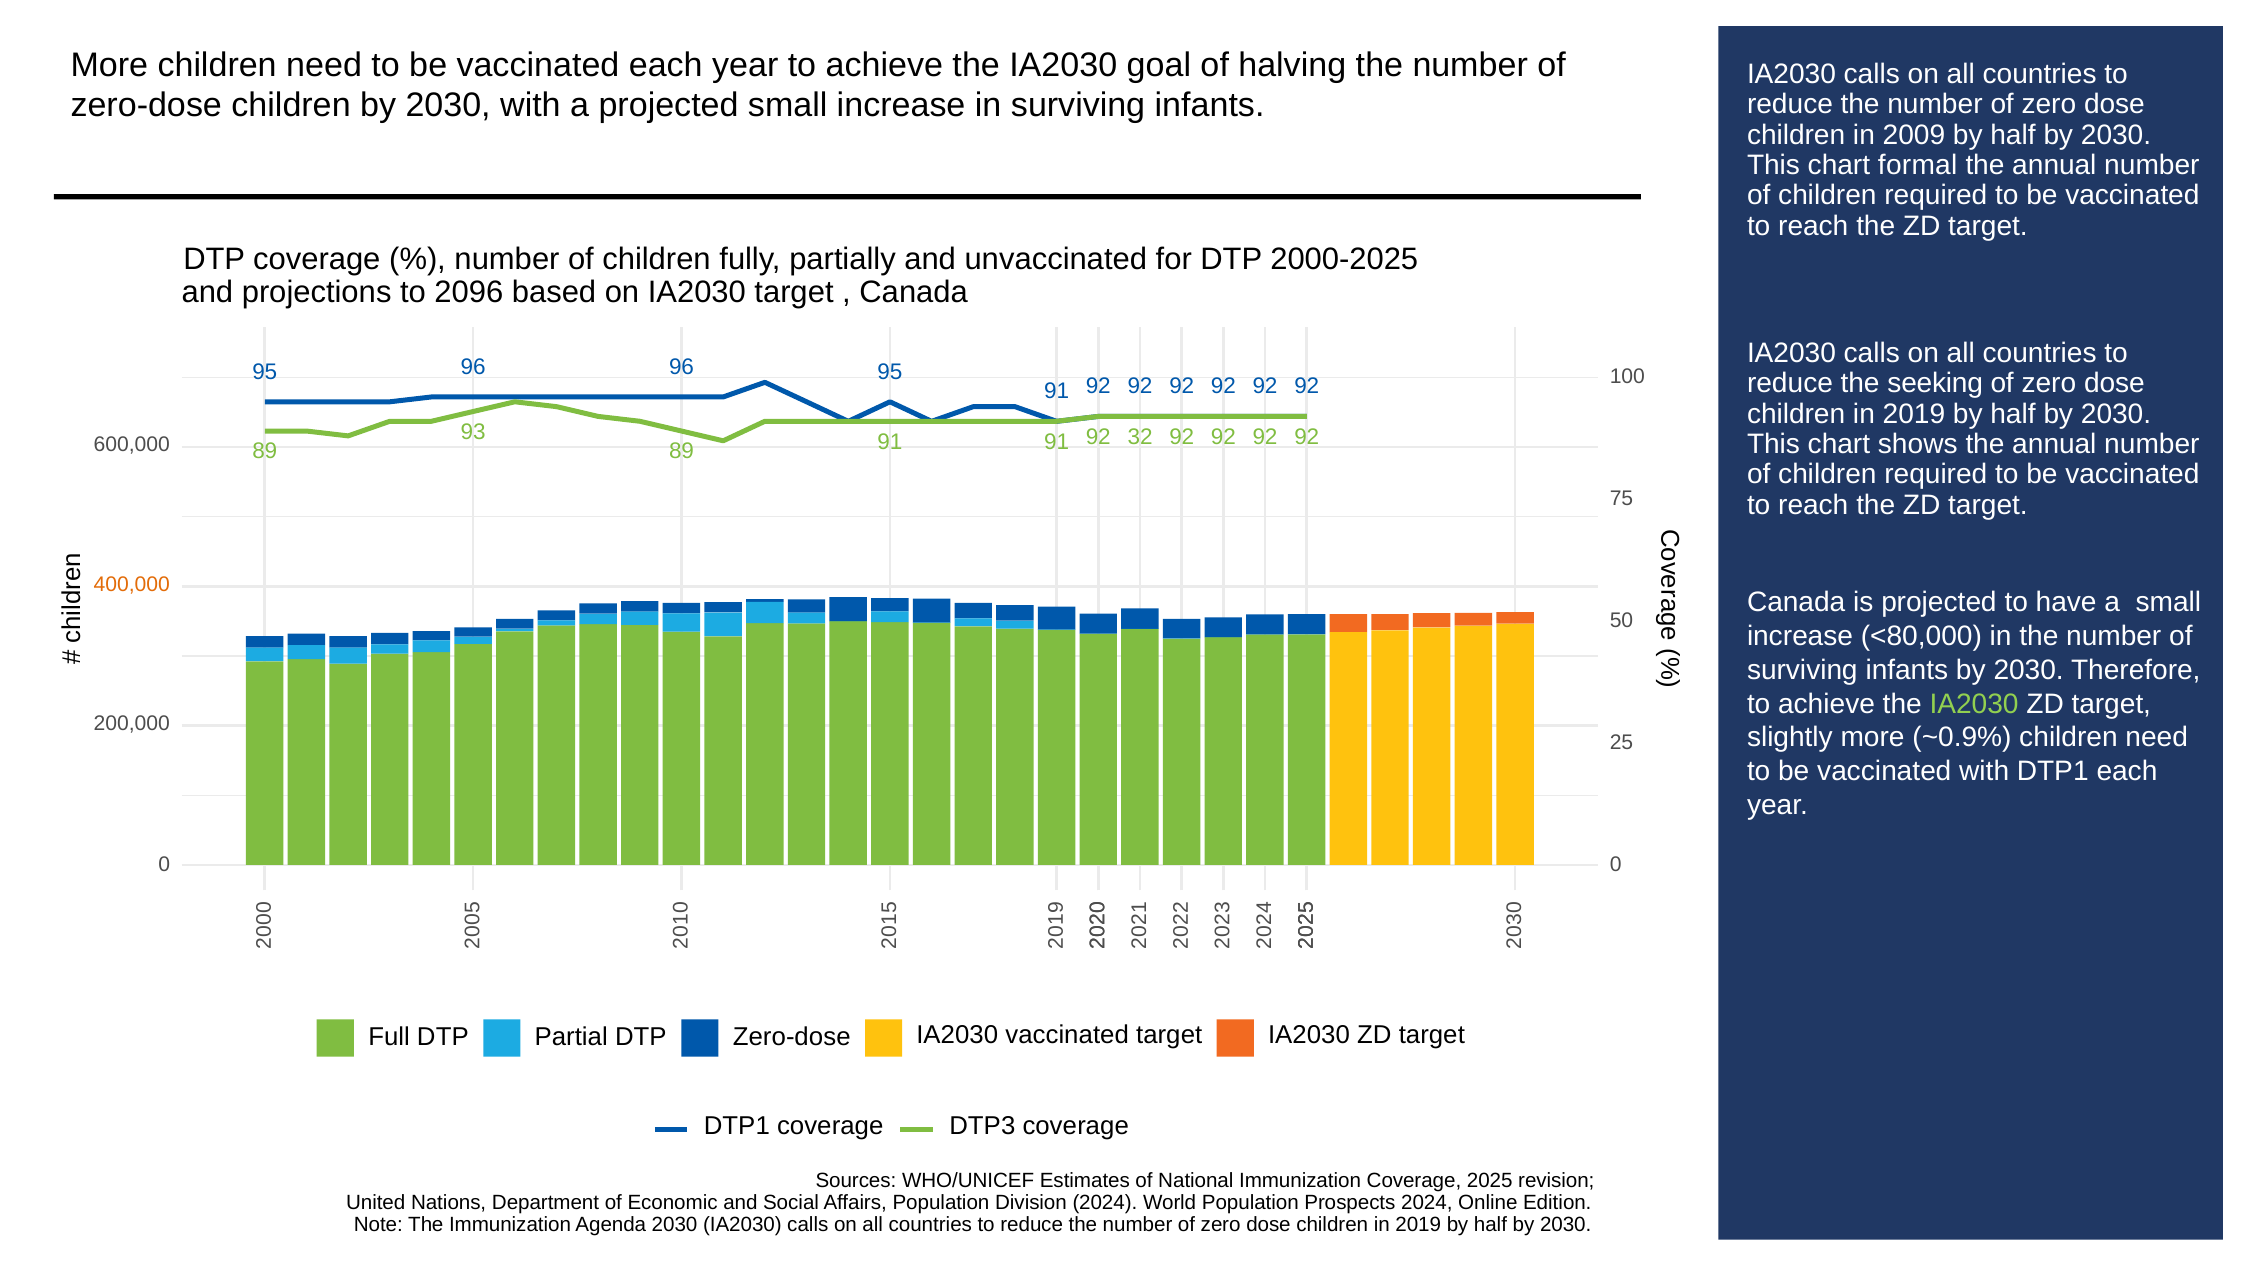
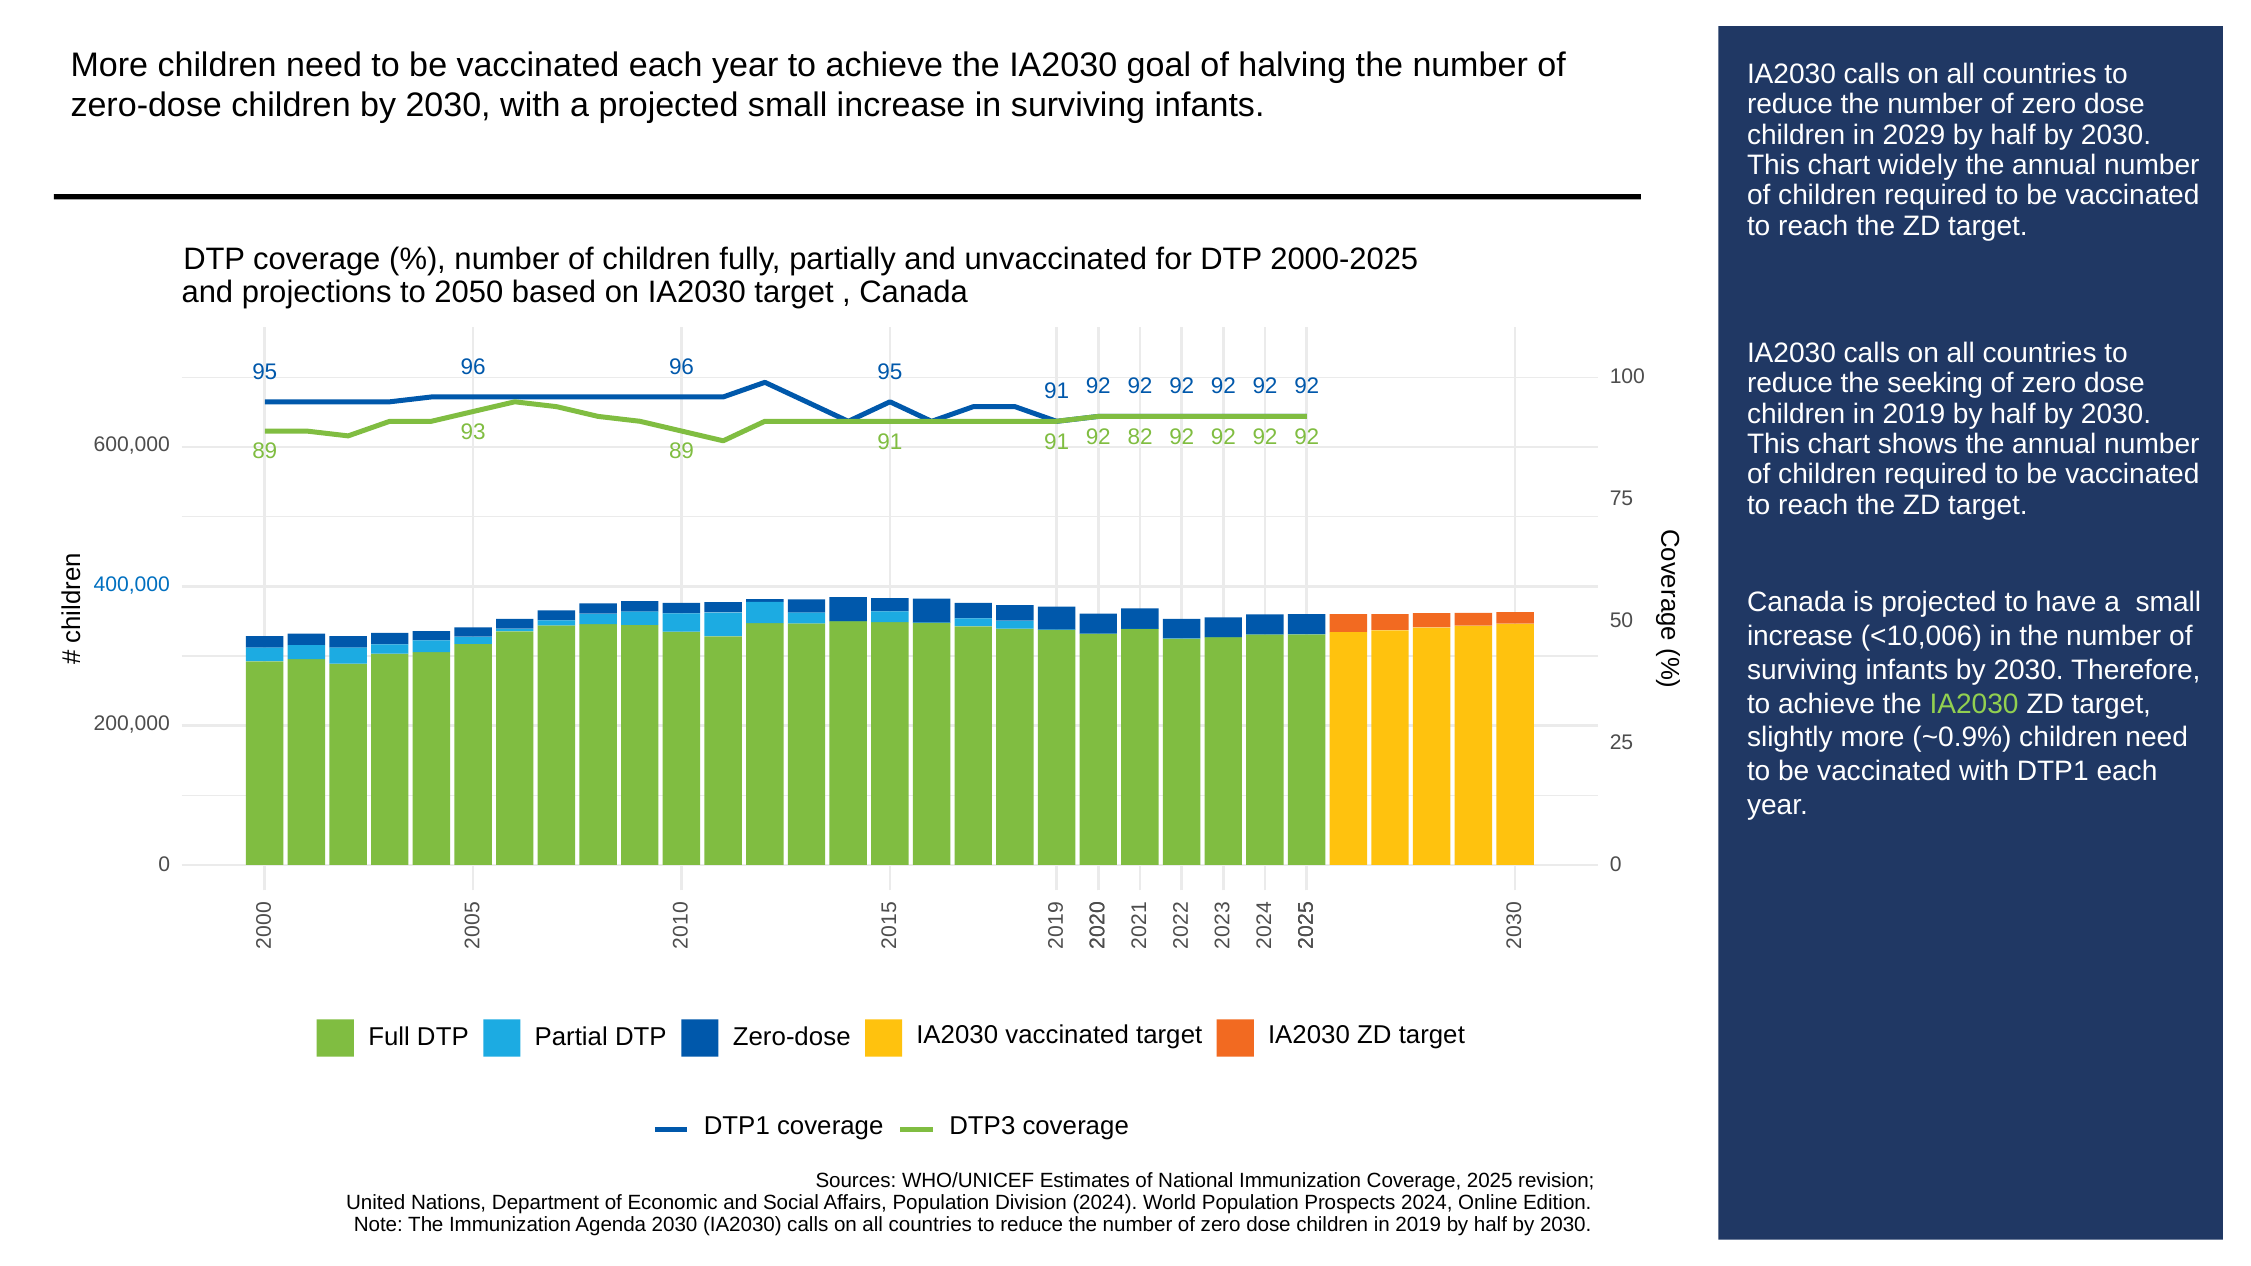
2009: 2009 -> 2029
formal: formal -> widely
2096: 2096 -> 2050
32: 32 -> 82
400,000 colour: orange -> blue
<80,000: <80,000 -> <10,006
